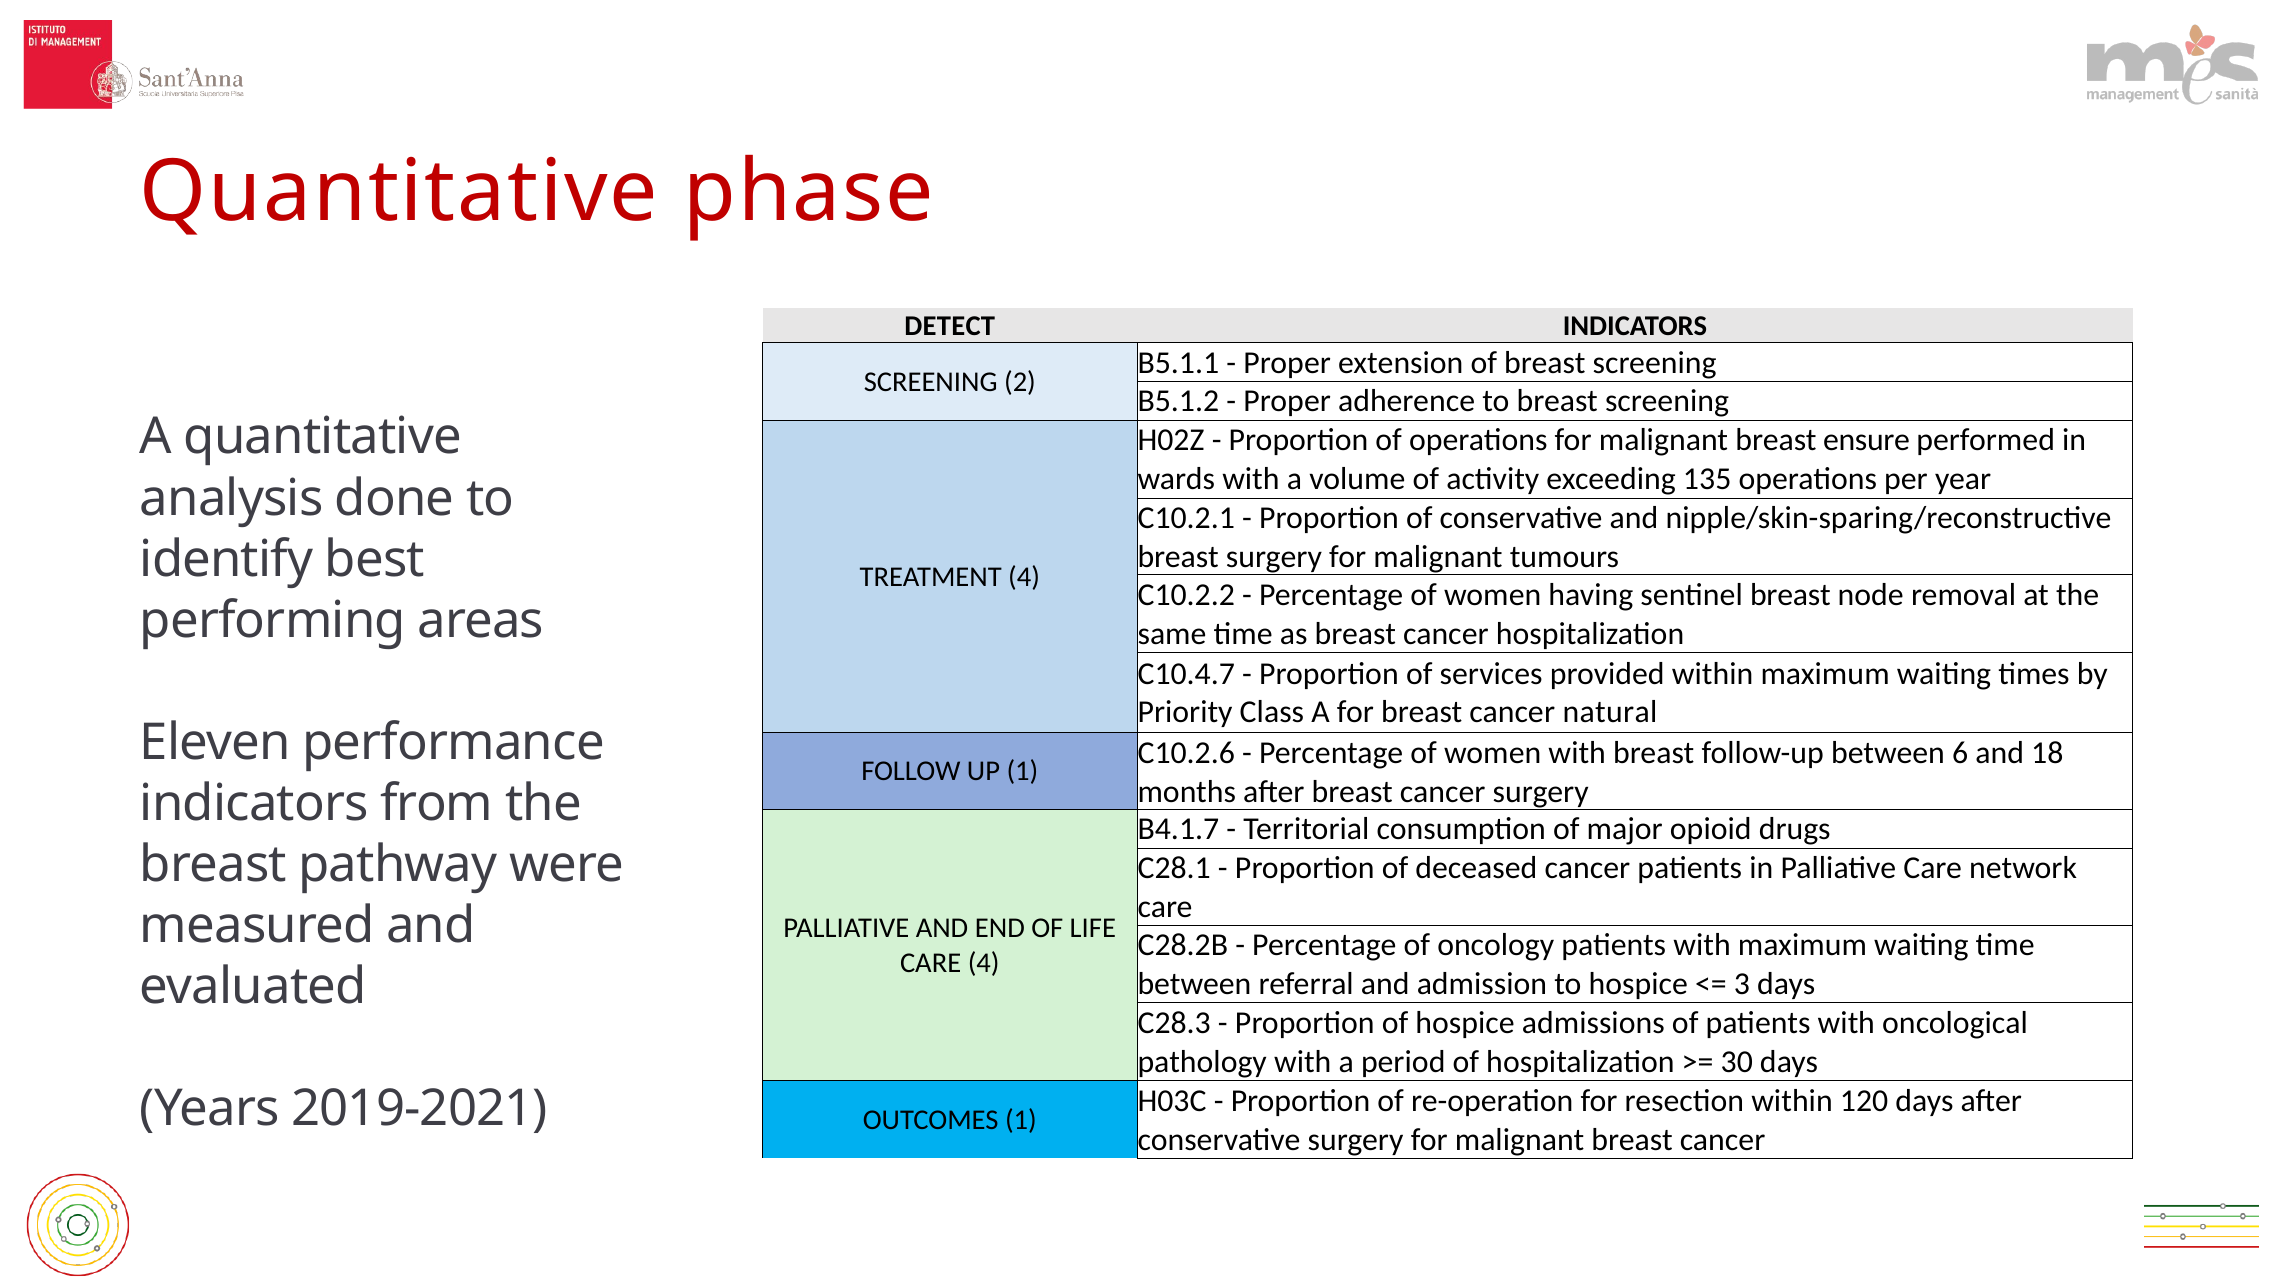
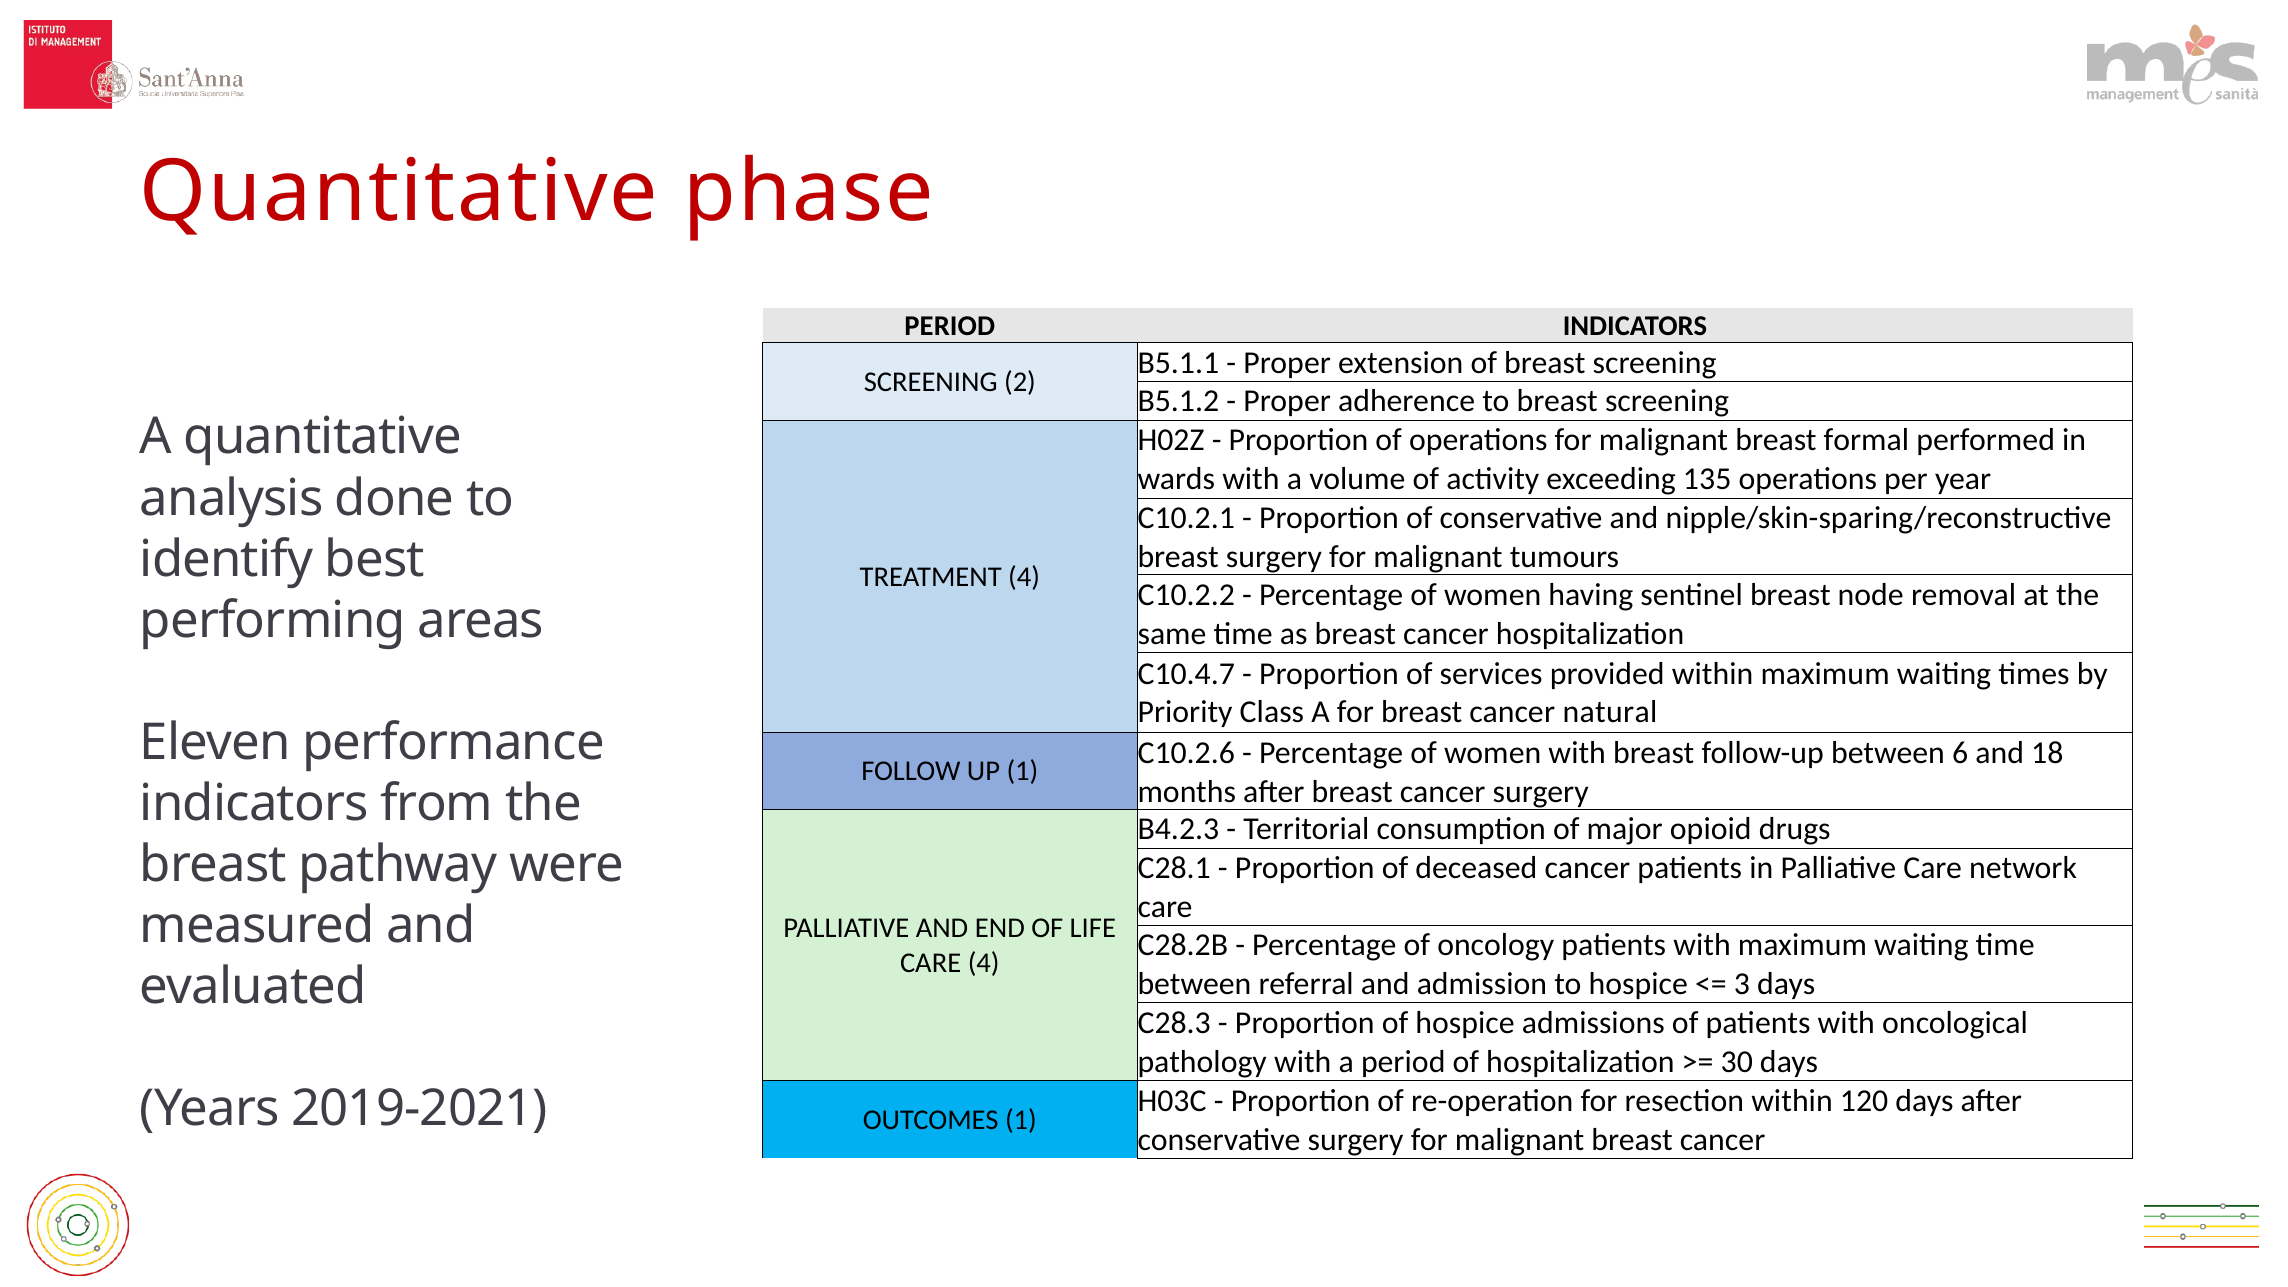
DETECT at (950, 326): DETECT -> PERIOD
ensure: ensure -> formal
B4.1.7: B4.1.7 -> B4.2.3
